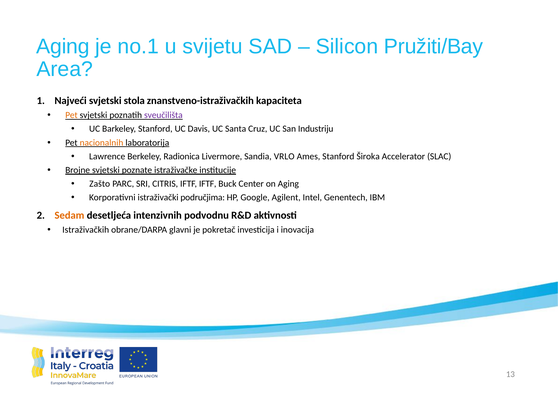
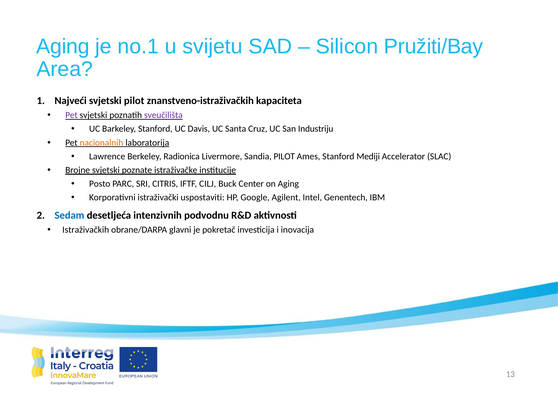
svjetski stola: stola -> pilot
Pet at (71, 115) colour: orange -> purple
Sandia VRLO: VRLO -> PILOT
Široka: Široka -> Mediji
Zašto: Zašto -> Posto
IFTF IFTF: IFTF -> CILJ
područjima: područjima -> uspostaviti
Sedam colour: orange -> blue
